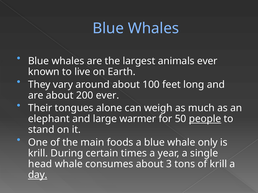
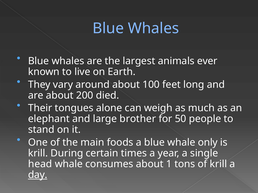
200 ever: ever -> died
warmer: warmer -> brother
people underline: present -> none
3: 3 -> 1
